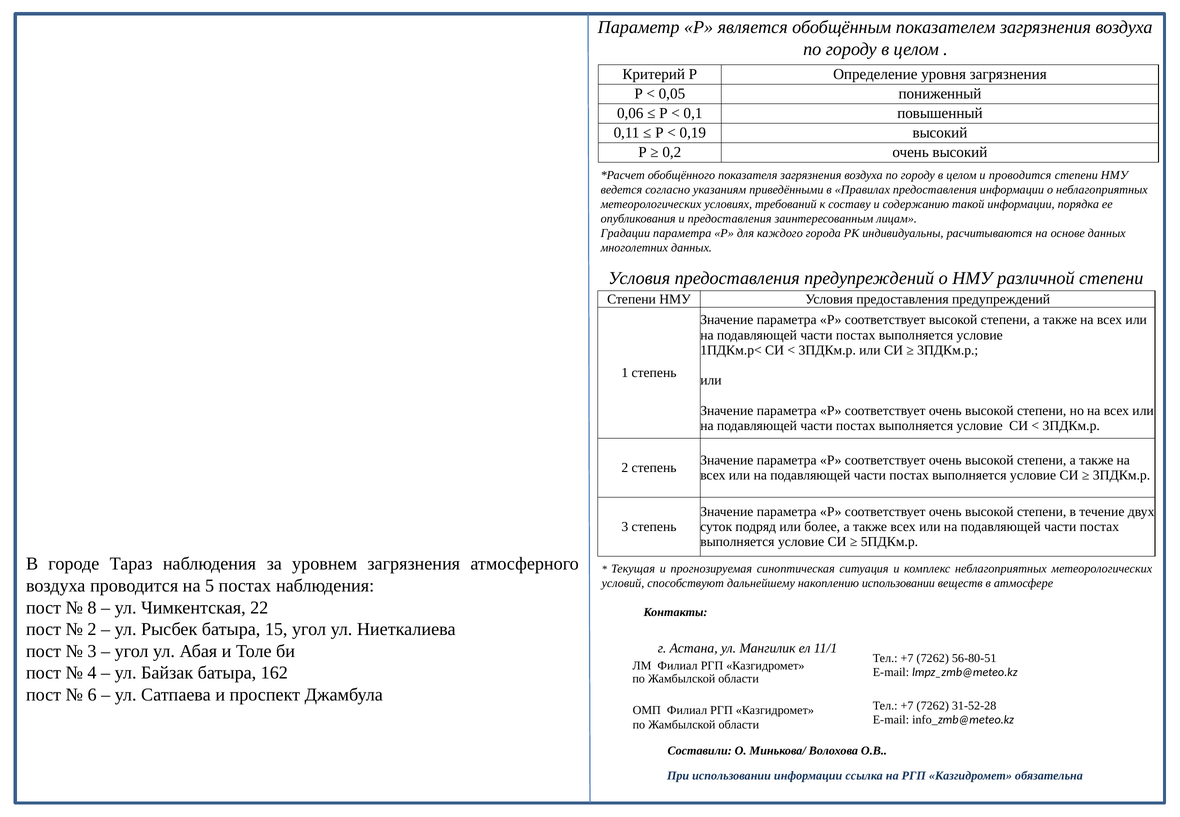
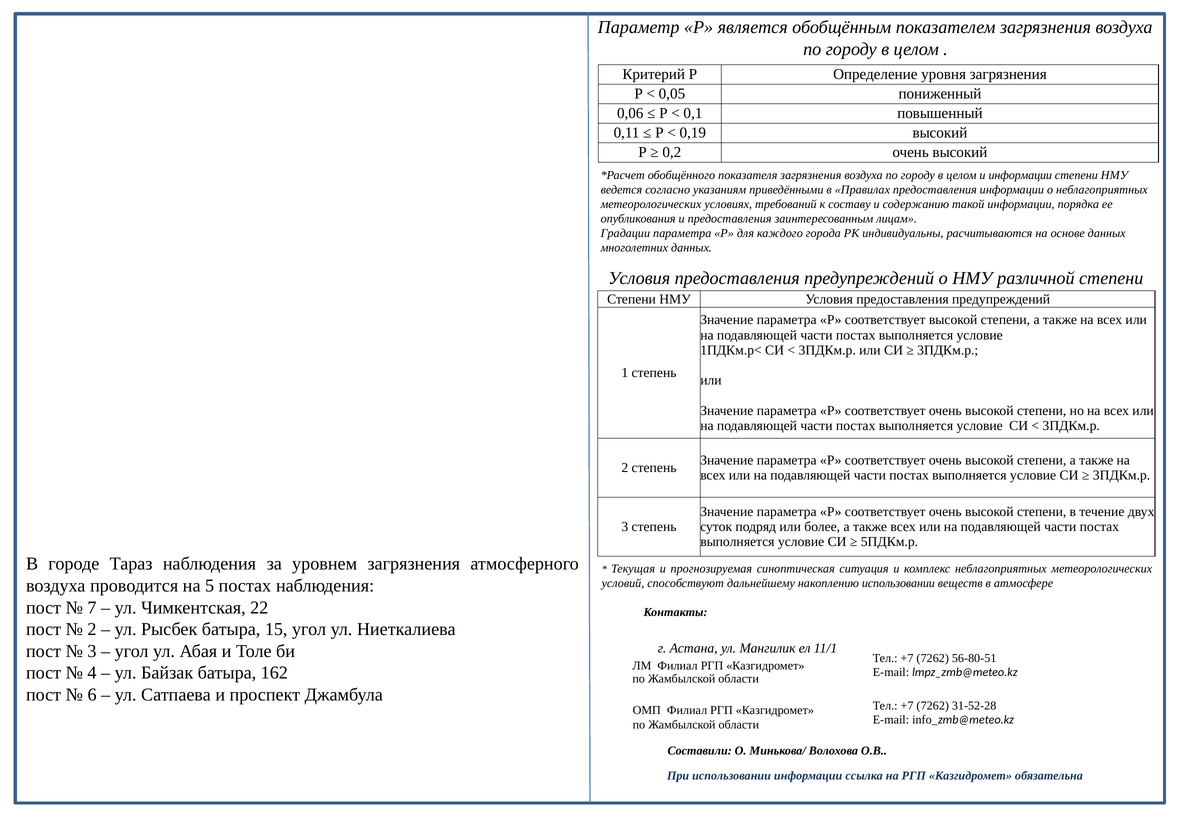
и проводится: проводится -> информации
8: 8 -> 7
